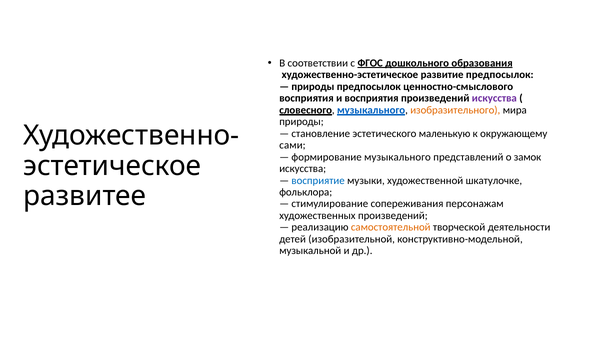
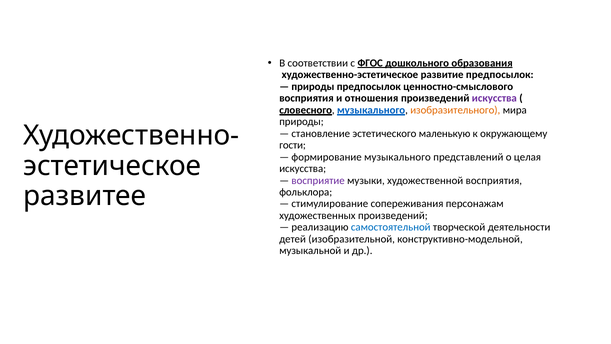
и восприятия: восприятия -> отношения
сами: сами -> гости
замок: замок -> целая
восприятие colour: blue -> purple
художественной шкатулочке: шкатулочке -> восприятия
самостоятельной colour: orange -> blue
